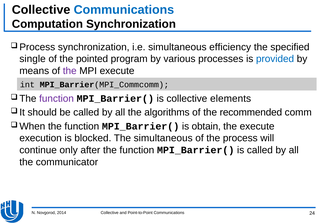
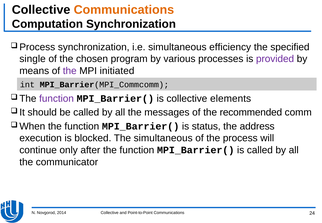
Communications at (124, 10) colour: blue -> orange
pointed: pointed -> chosen
provided colour: blue -> purple
MPI execute: execute -> initiated
algorithms: algorithms -> messages
obtain: obtain -> status
the execute: execute -> address
